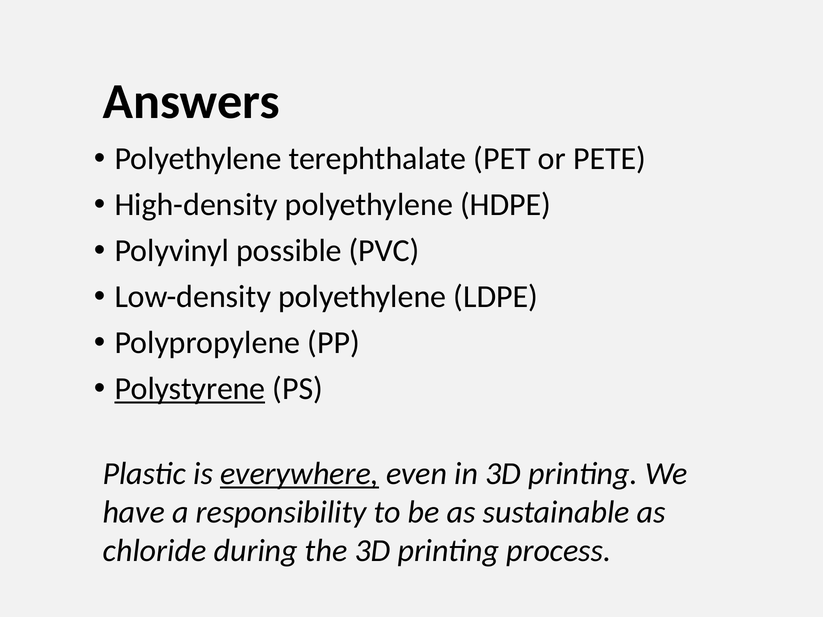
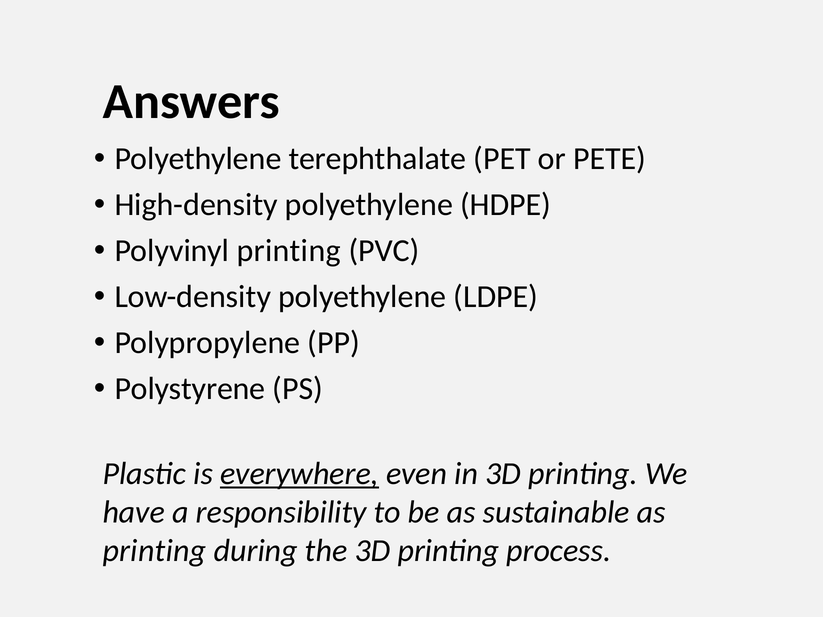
Polyvinyl possible: possible -> printing
Polystyrene underline: present -> none
chloride at (155, 551): chloride -> printing
